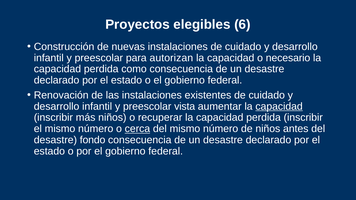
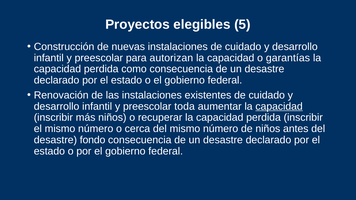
6: 6 -> 5
necesario: necesario -> garantías
vista: vista -> toda
cerca underline: present -> none
